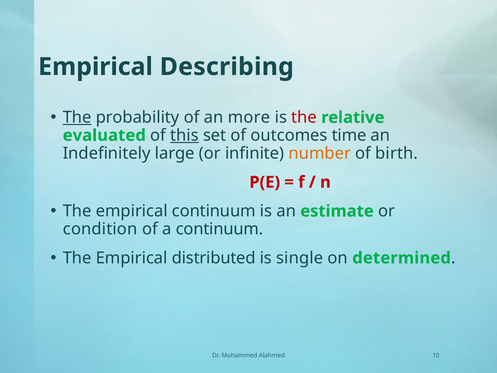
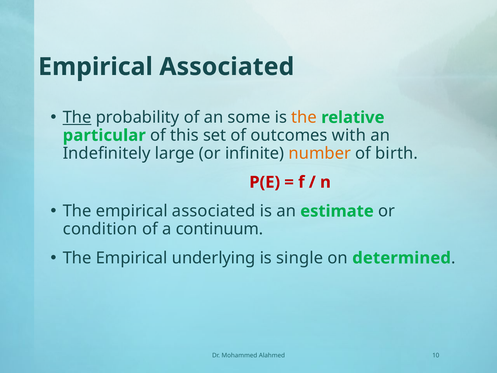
Describing at (227, 67): Describing -> Associated
more: more -> some
the at (304, 117) colour: red -> orange
evaluated: evaluated -> particular
this underline: present -> none
time: time -> with
The empirical continuum: continuum -> associated
distributed: distributed -> underlying
